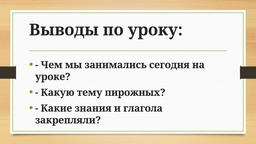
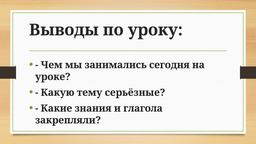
пирожных: пирожных -> серьёзные
